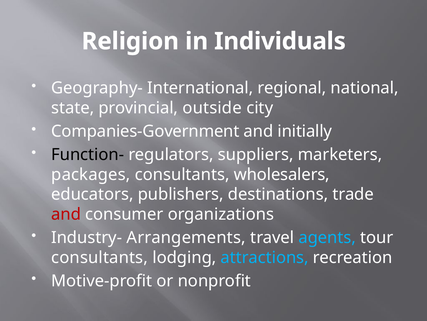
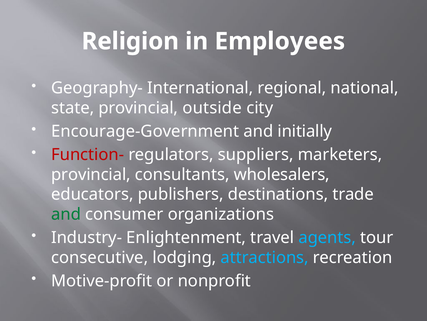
Individuals: Individuals -> Employees
Companies-Government: Companies-Government -> Encourage-Government
Function- colour: black -> red
packages at (91, 174): packages -> provincial
and at (66, 214) colour: red -> green
Arrangements: Arrangements -> Enlightenment
consultants at (100, 257): consultants -> consecutive
